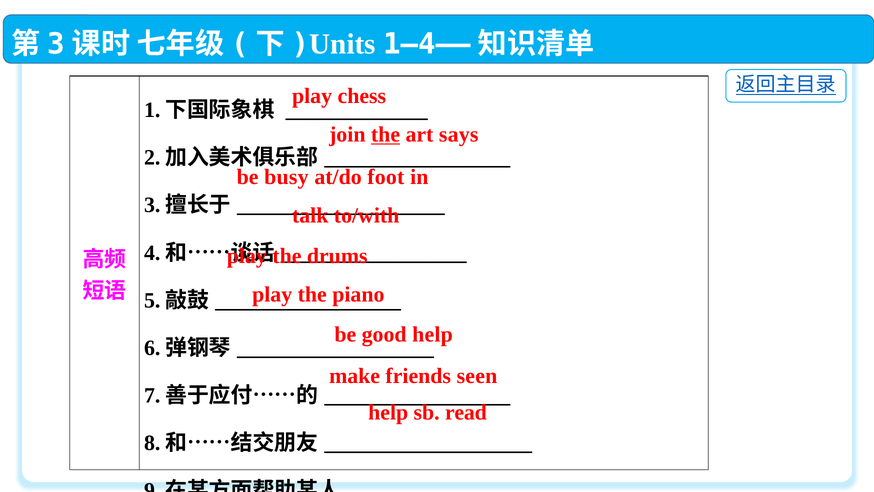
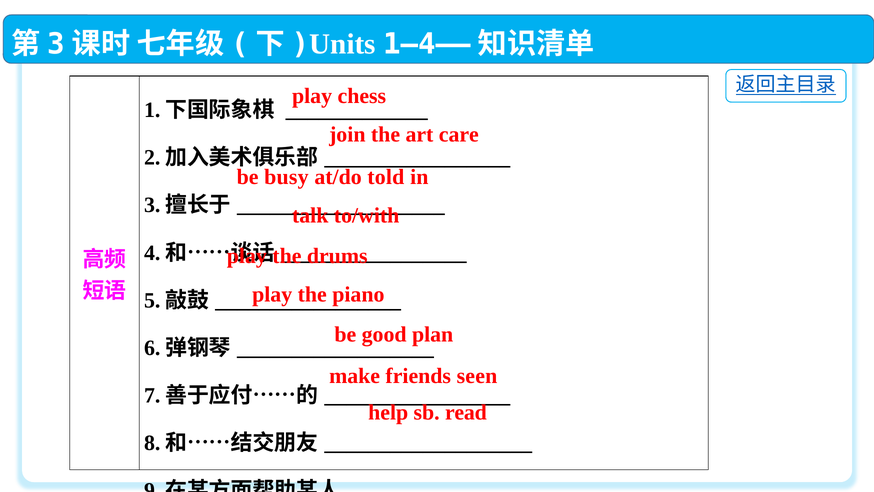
the at (386, 135) underline: present -> none
says: says -> care
foot: foot -> told
help at (433, 334): help -> plan
